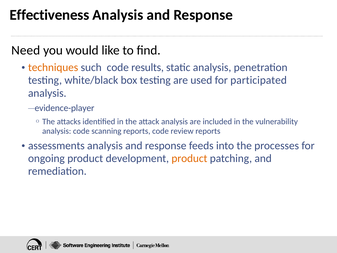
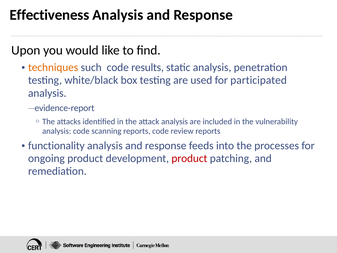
Need: Need -> Upon
evidence-player: evidence-player -> evidence-report
assessments: assessments -> functionality
product at (189, 158) colour: orange -> red
